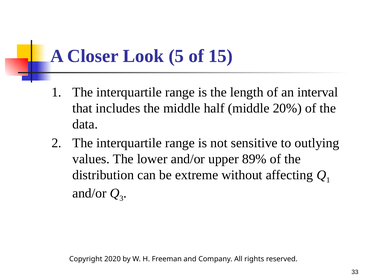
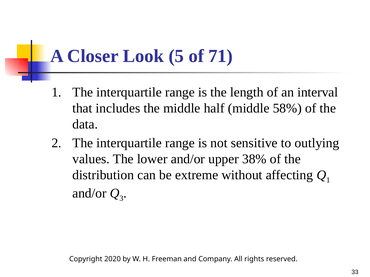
15: 15 -> 71
20%: 20% -> 58%
89%: 89% -> 38%
